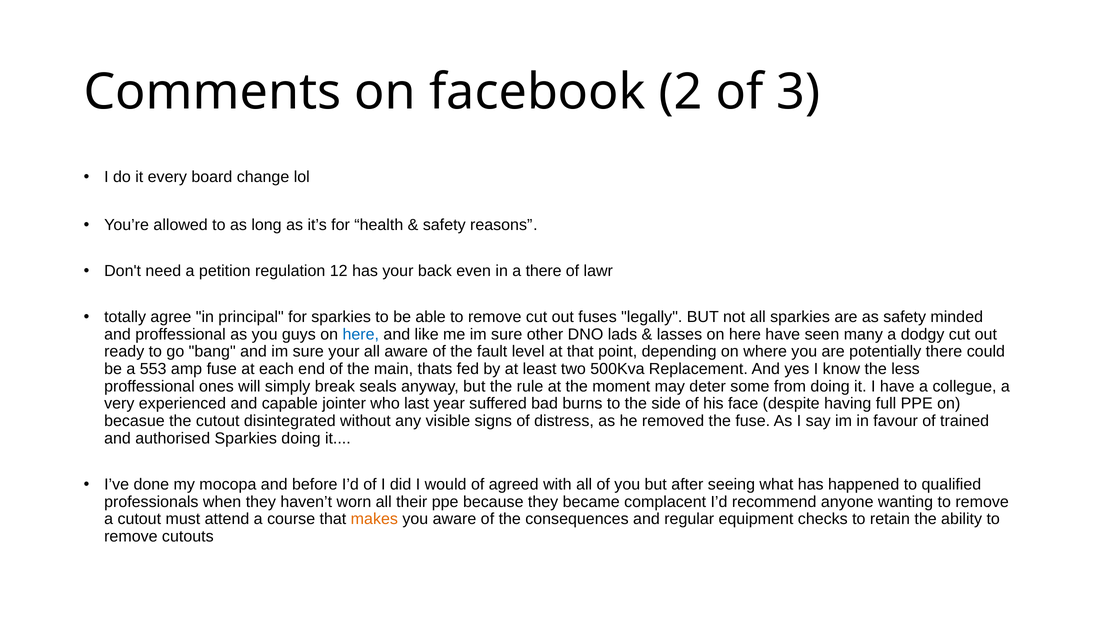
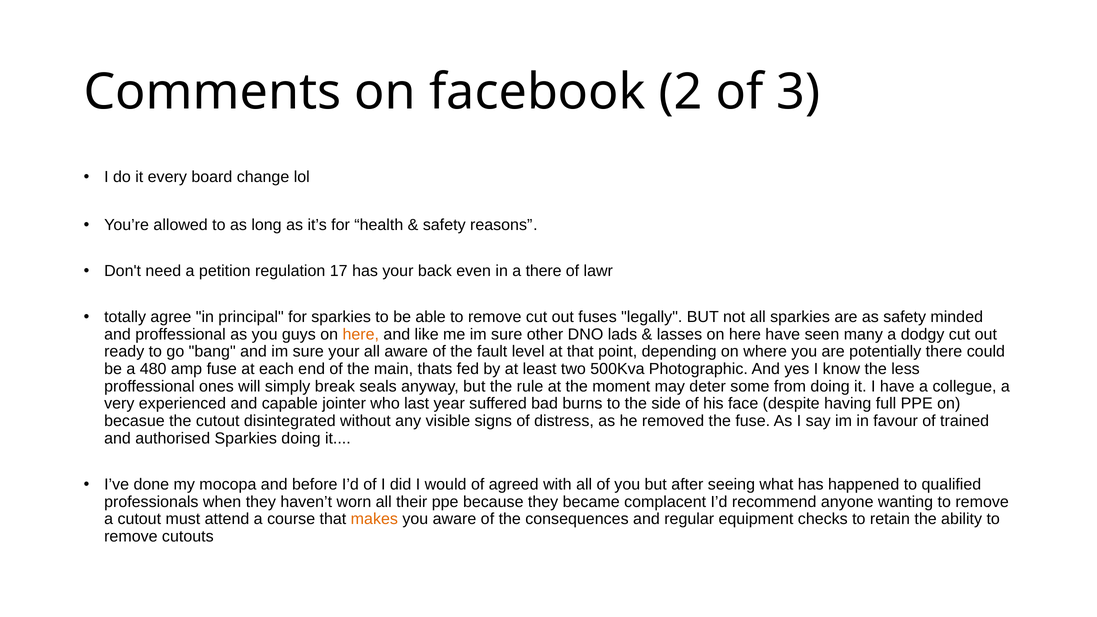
12: 12 -> 17
here at (361, 334) colour: blue -> orange
553: 553 -> 480
Replacement: Replacement -> Photographic
